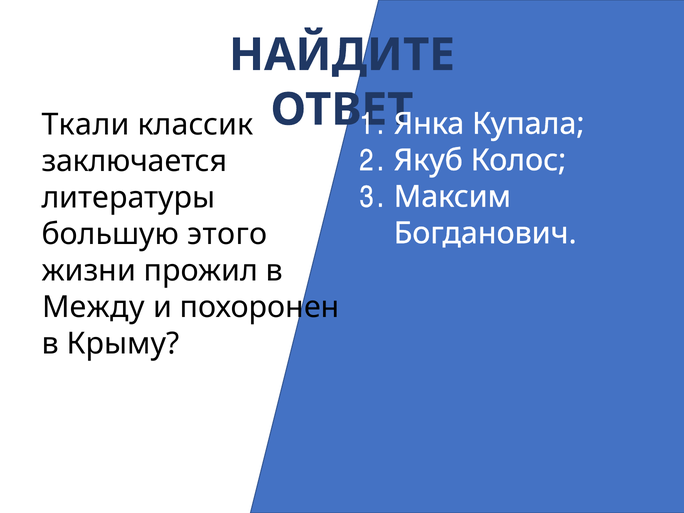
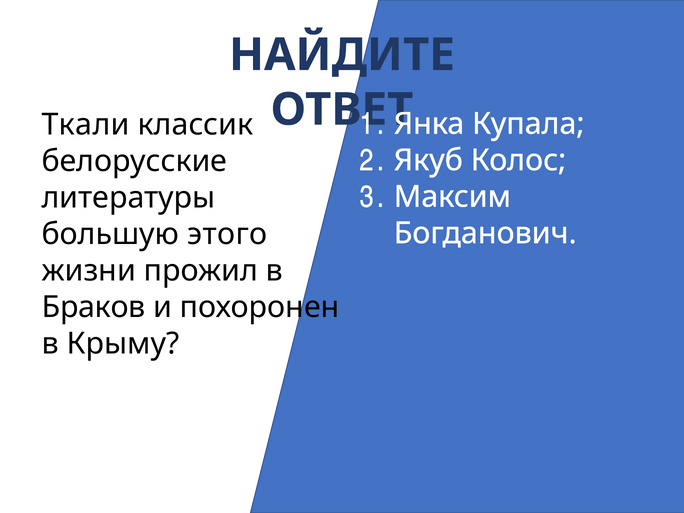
заключается: заключается -> белорусские
Между: Между -> Браков
